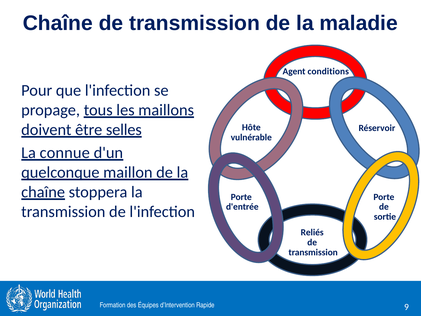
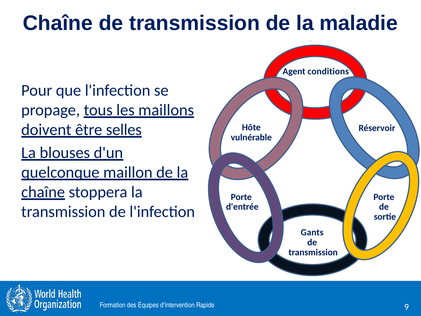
connue: connue -> blouses
Reliés: Reliés -> Gants
